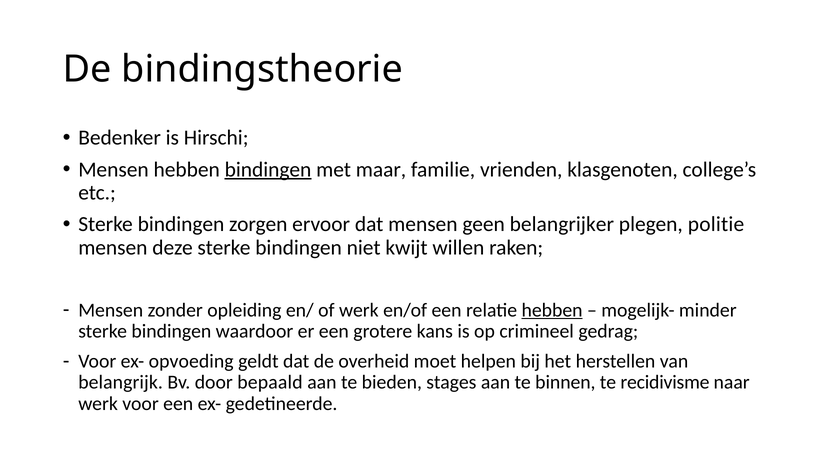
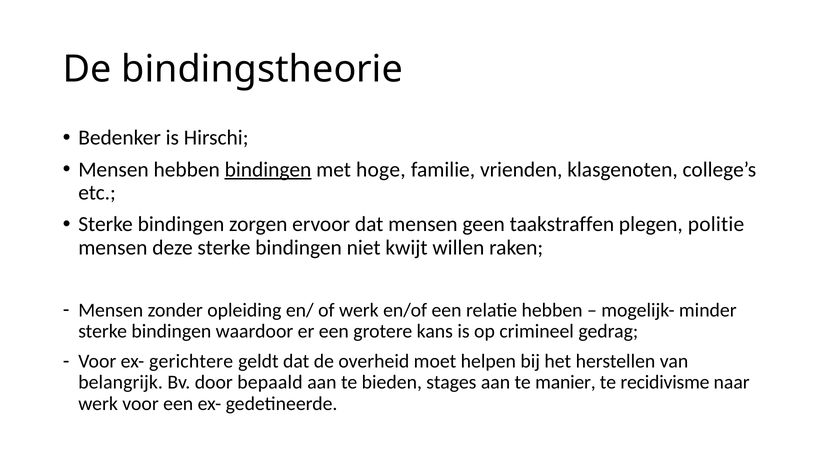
maar: maar -> hoge
belangrijker: belangrijker -> taakstraffen
hebben at (552, 310) underline: present -> none
opvoeding: opvoeding -> gerichtere
binnen: binnen -> manier
